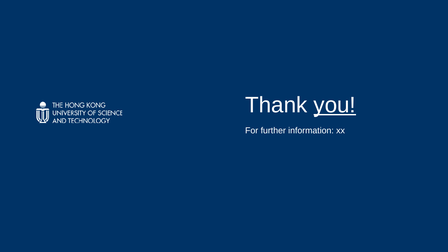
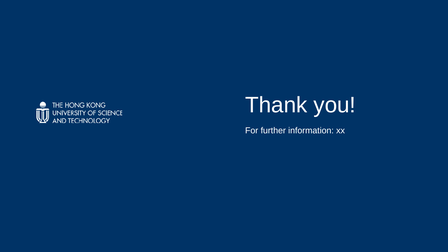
you underline: present -> none
